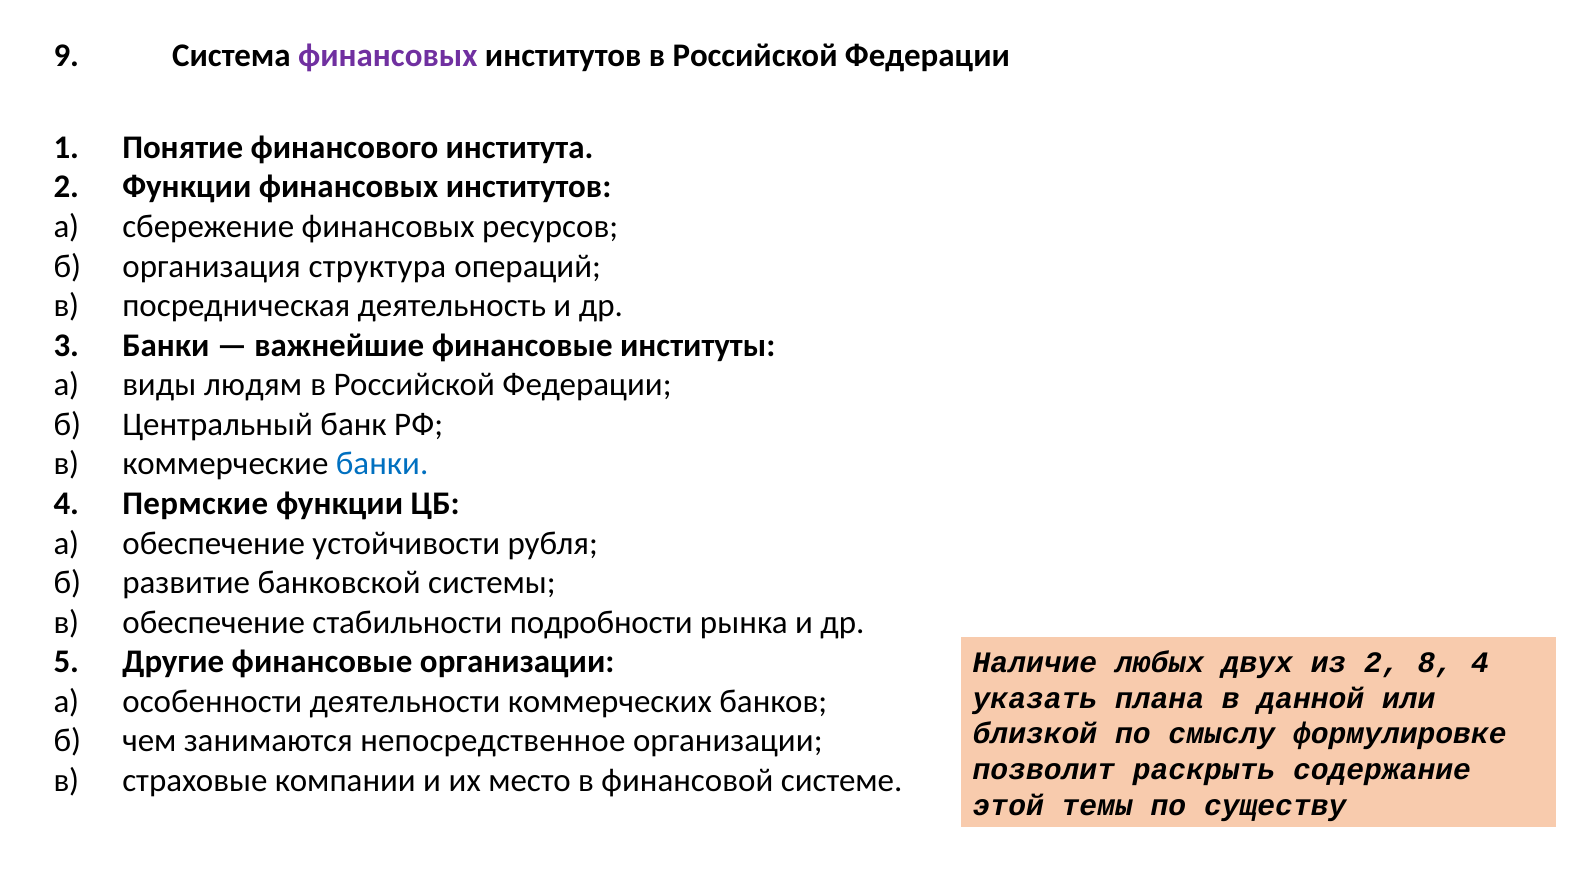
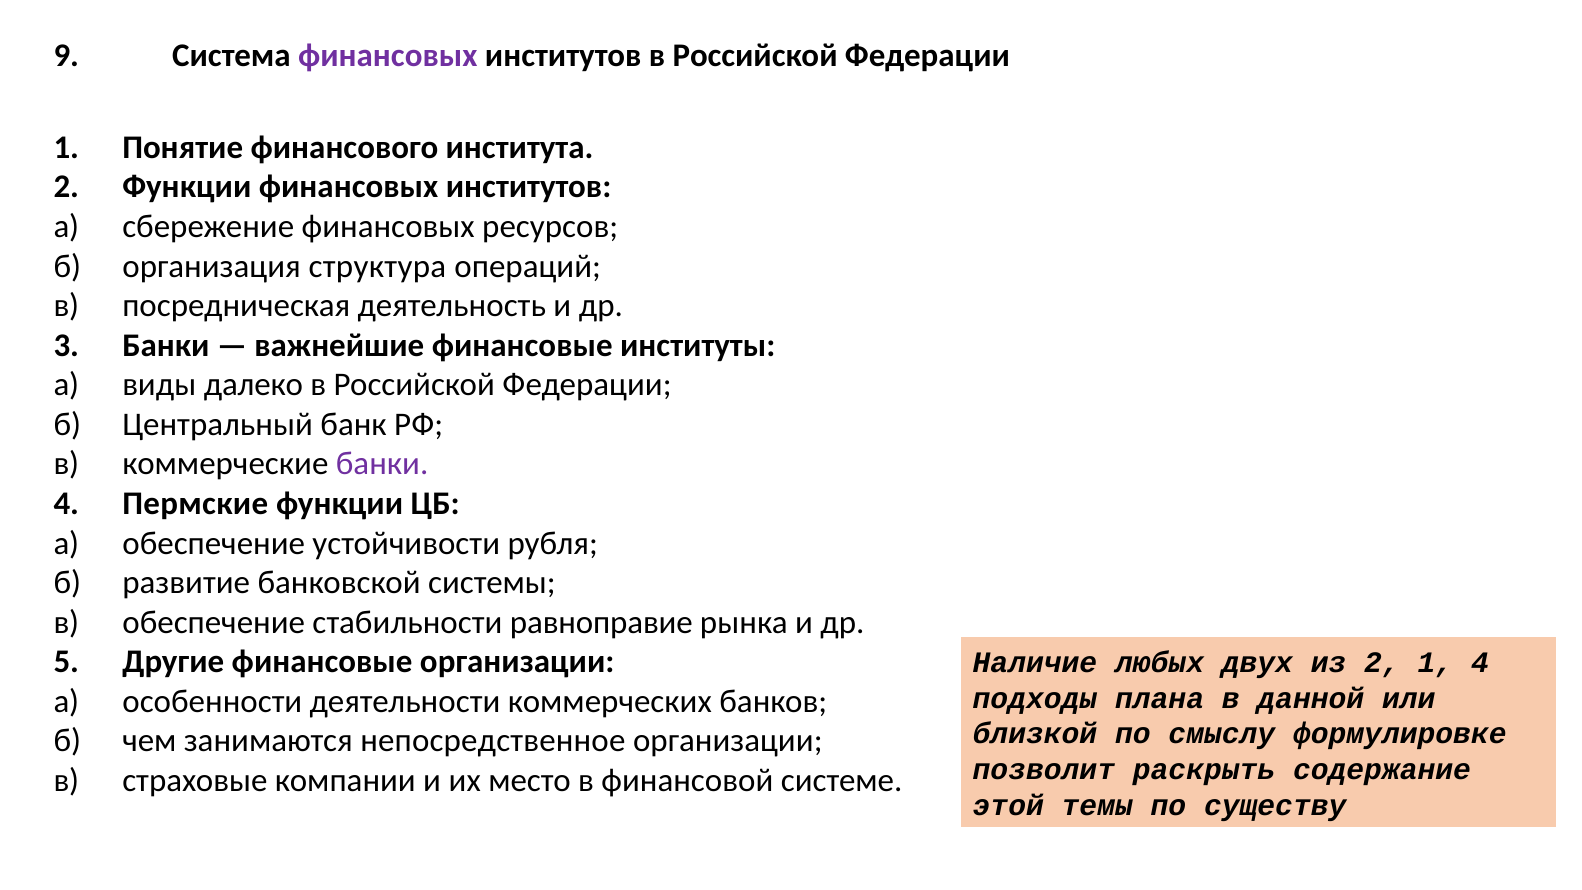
людям: людям -> далеко
банки at (382, 464) colour: blue -> purple
подробности: подробности -> равноправие
2 8: 8 -> 1
указать: указать -> подходы
